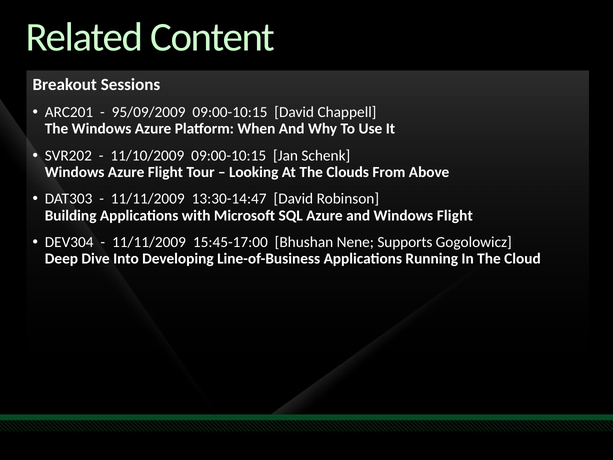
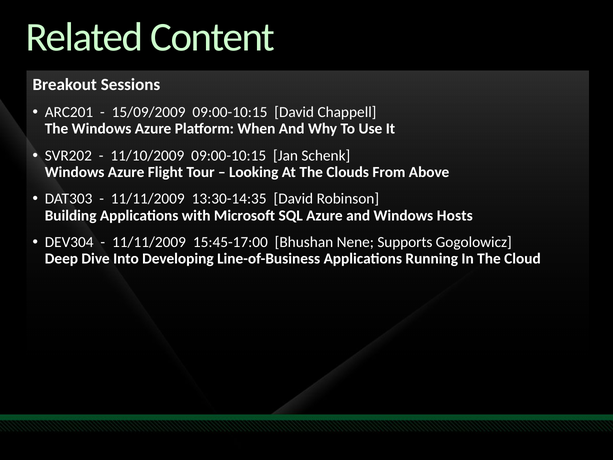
95/09/2009: 95/09/2009 -> 15/09/2009
13:30-14:47: 13:30-14:47 -> 13:30-14:35
Windows Flight: Flight -> Hosts
